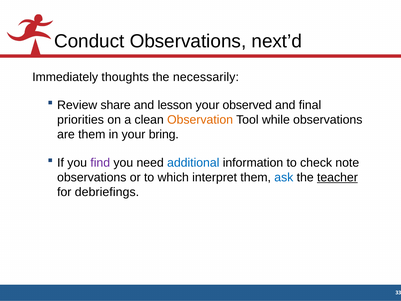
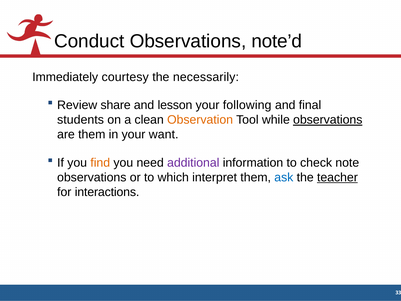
next’d: next’d -> note’d
thoughts: thoughts -> courtesy
observed: observed -> following
priorities: priorities -> students
observations at (328, 120) underline: none -> present
bring: bring -> want
find colour: purple -> orange
additional colour: blue -> purple
debriefings: debriefings -> interactions
